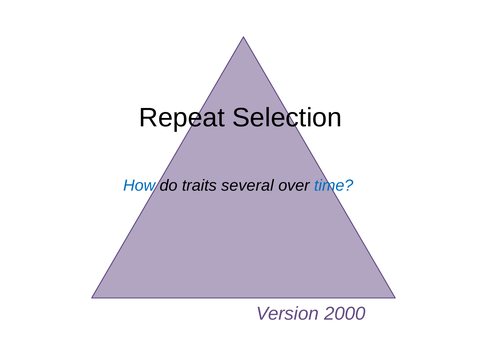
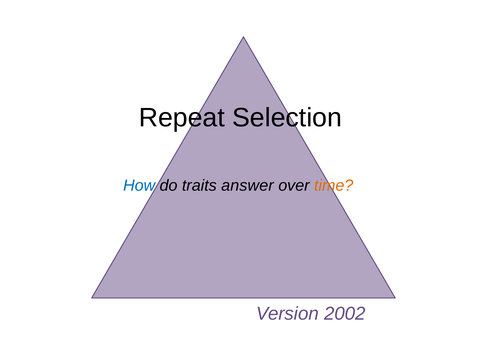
several: several -> answer
time colour: blue -> orange
2000: 2000 -> 2002
